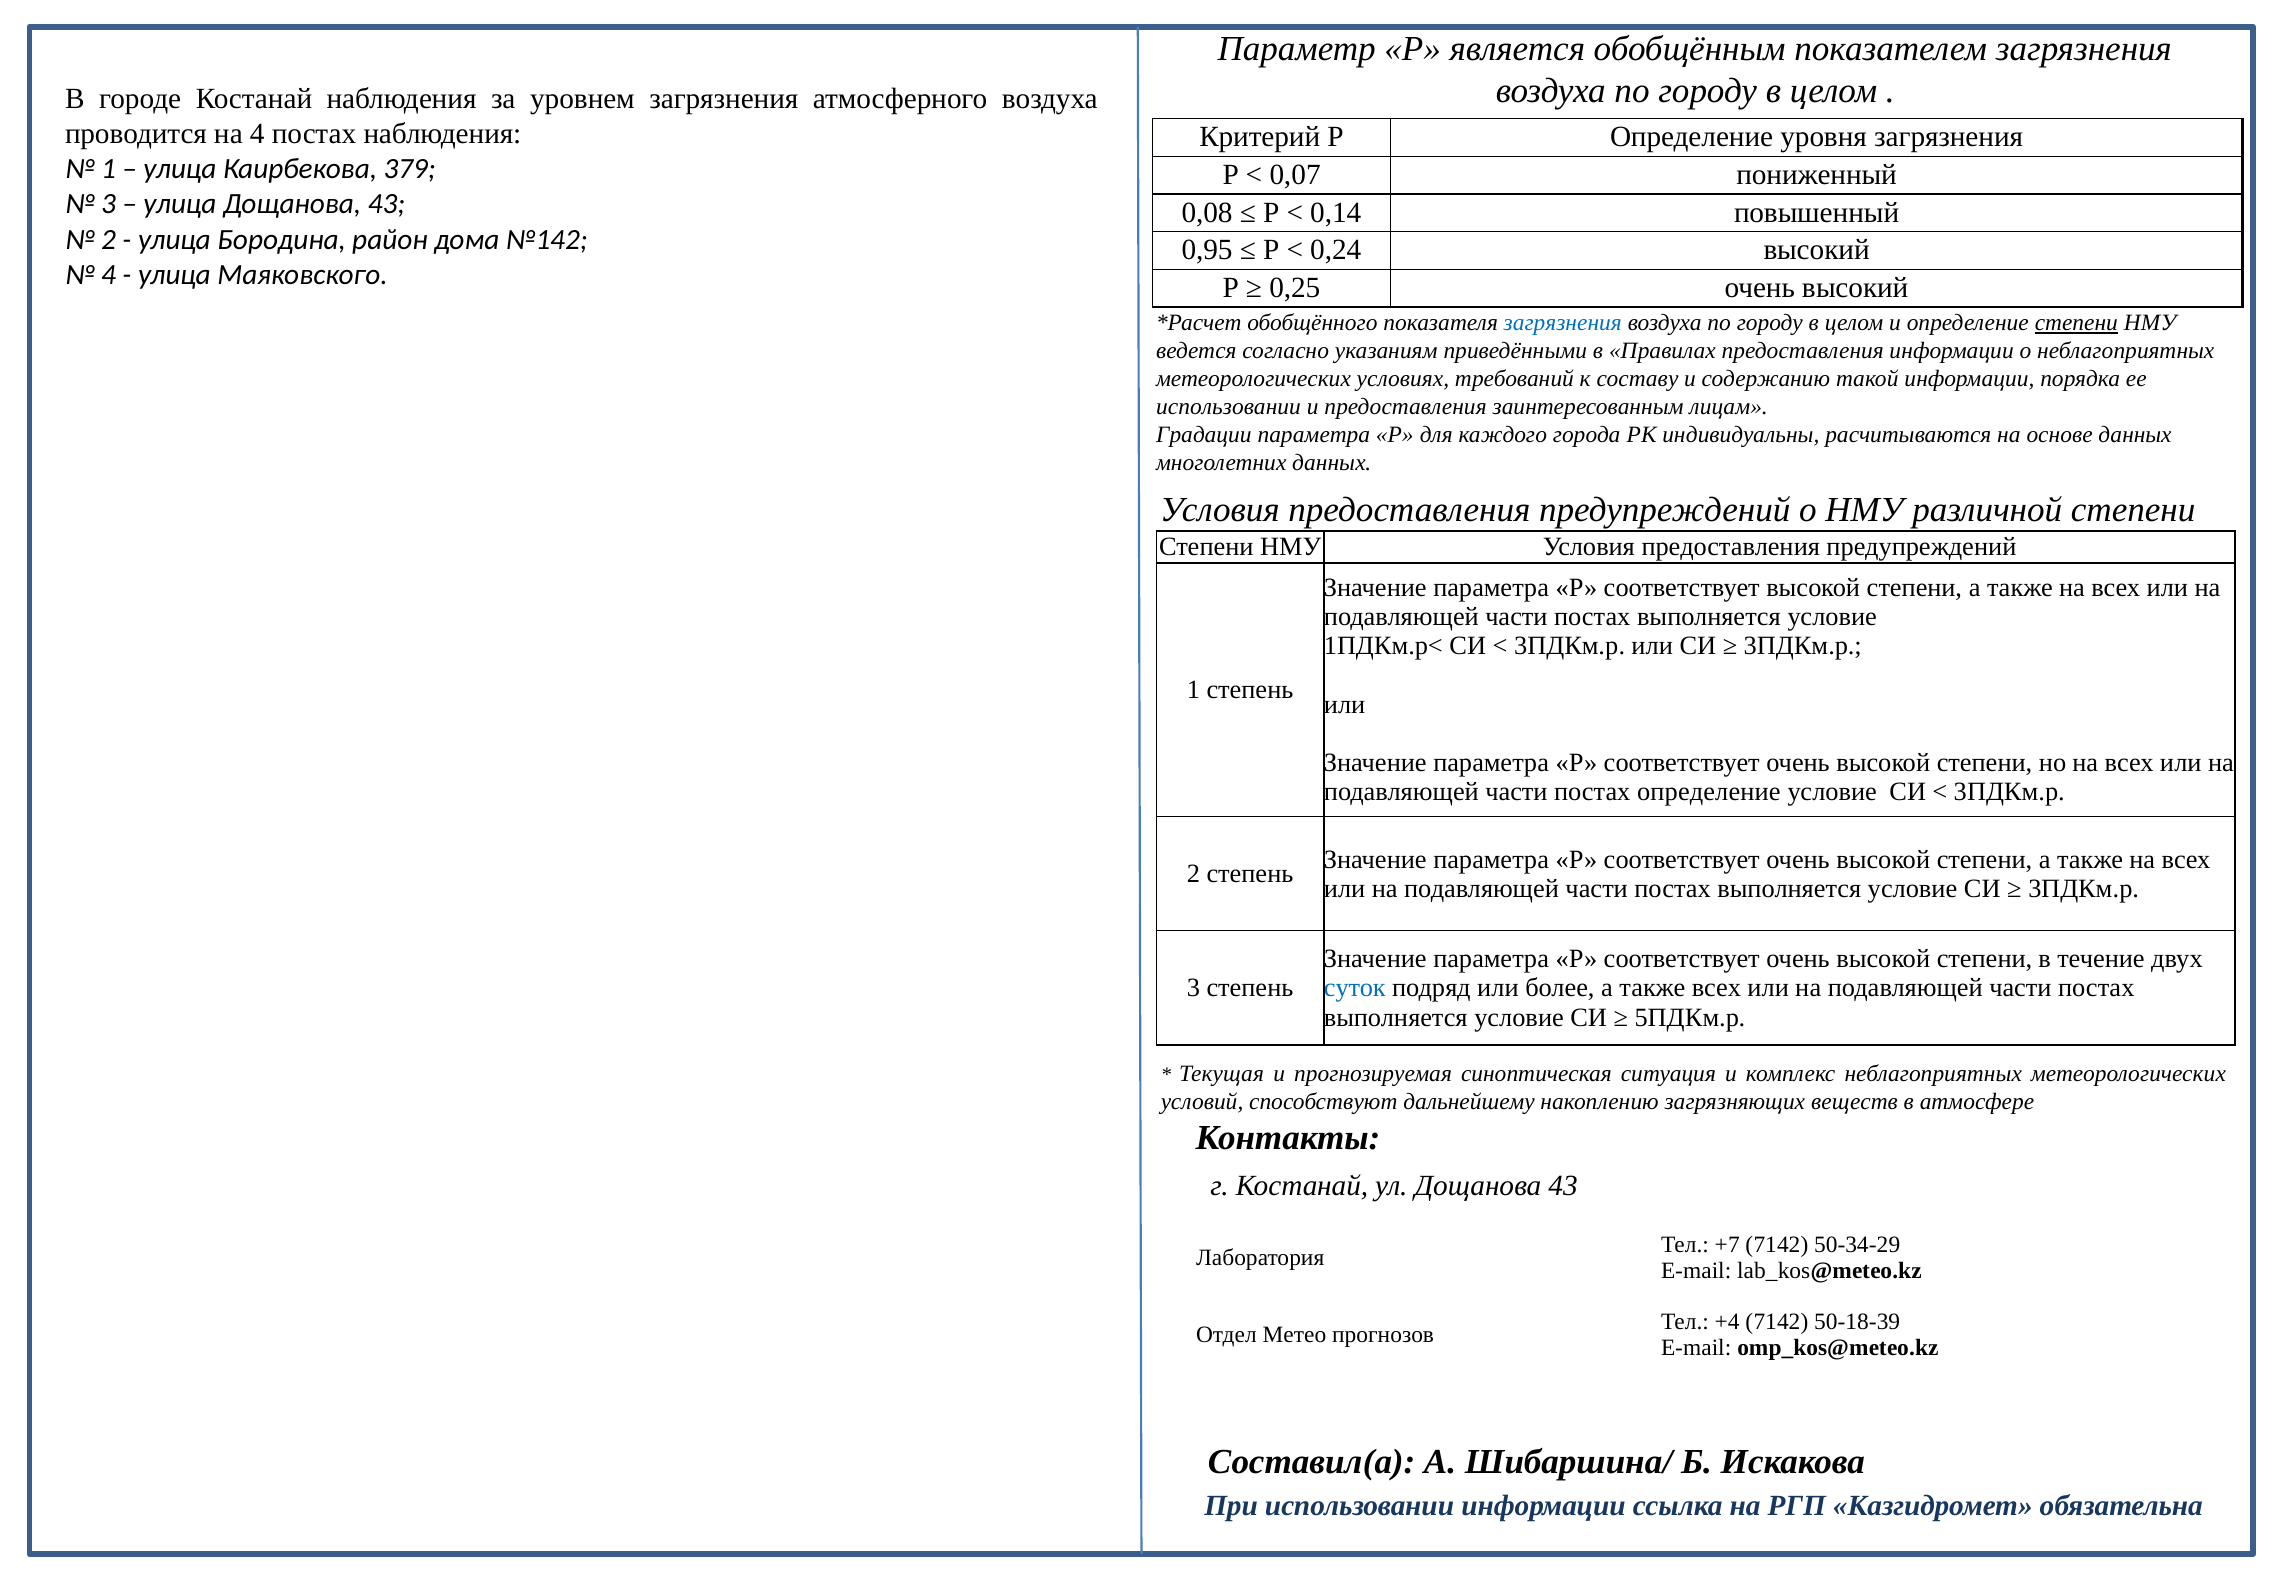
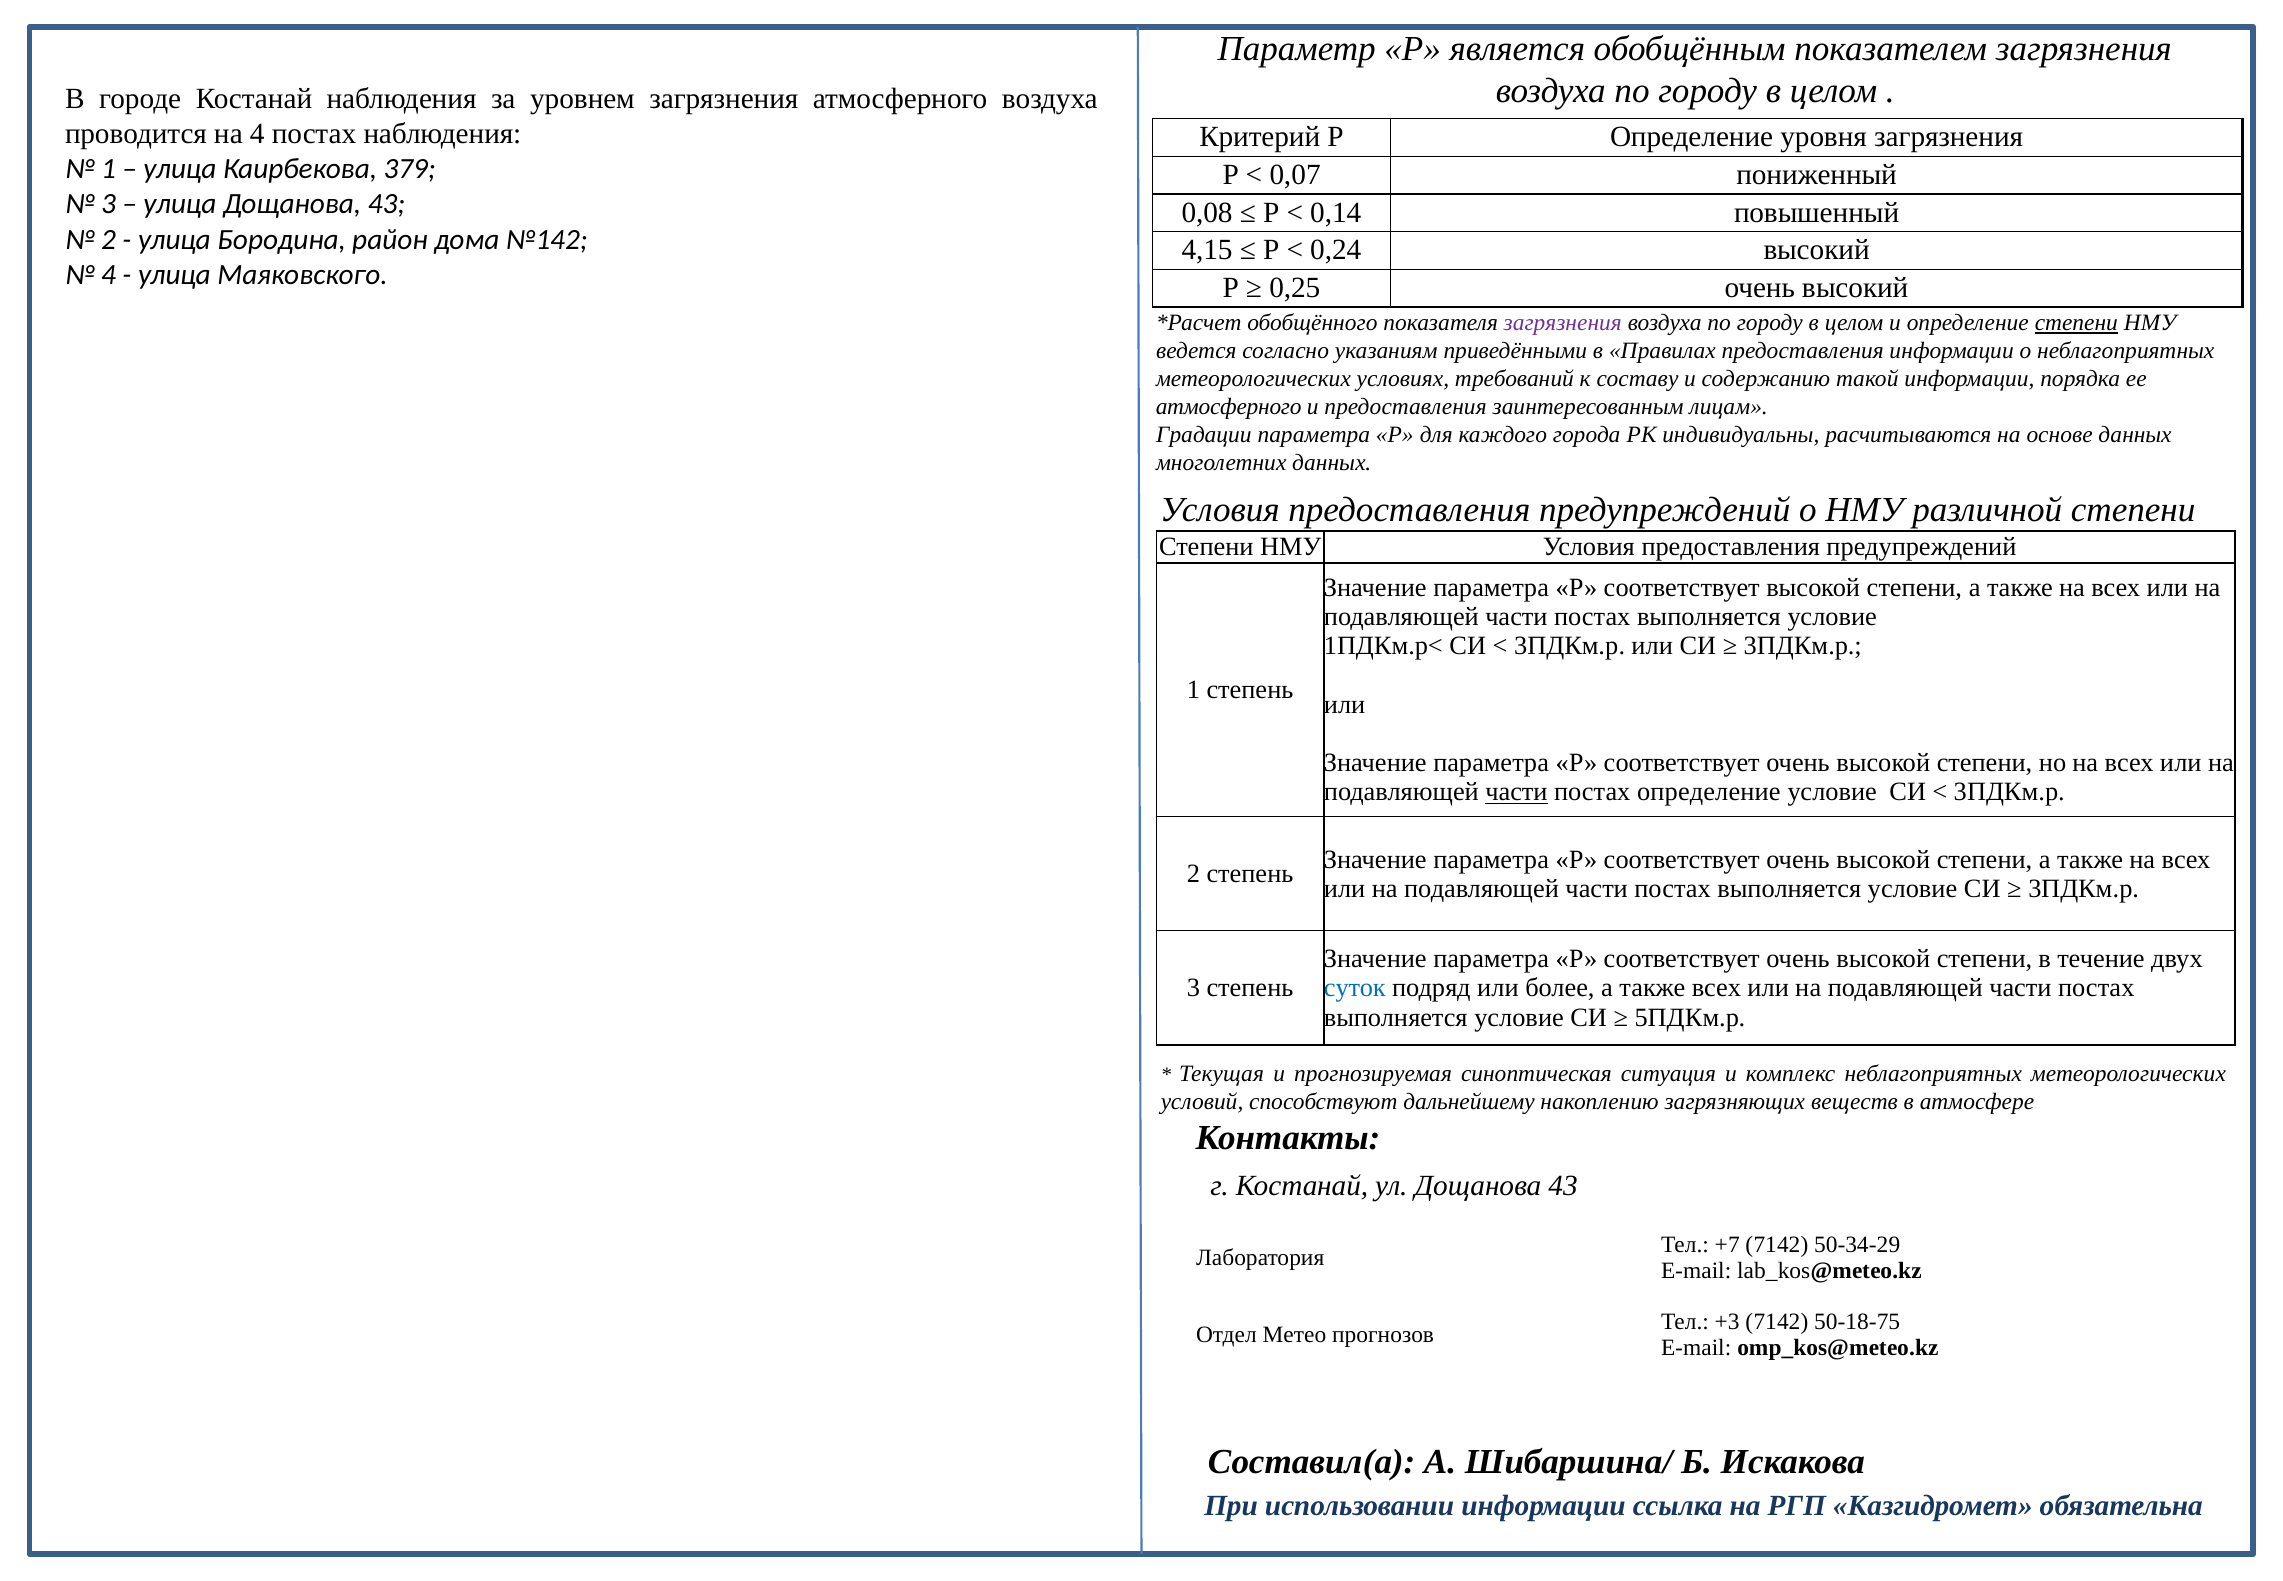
0,95: 0,95 -> 4,15
загрязнения at (1563, 323) colour: blue -> purple
использовании at (1229, 407): использовании -> атмосферного
части at (1516, 792) underline: none -> present
+4: +4 -> +3
50-18-39: 50-18-39 -> 50-18-75
